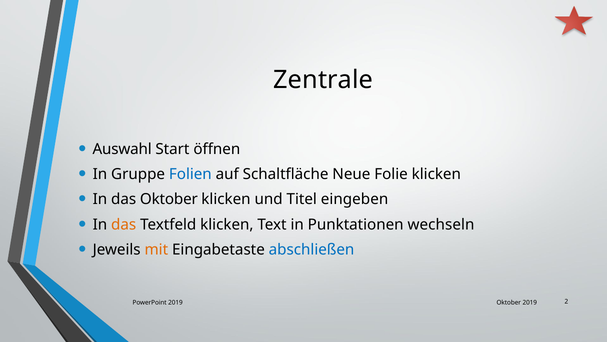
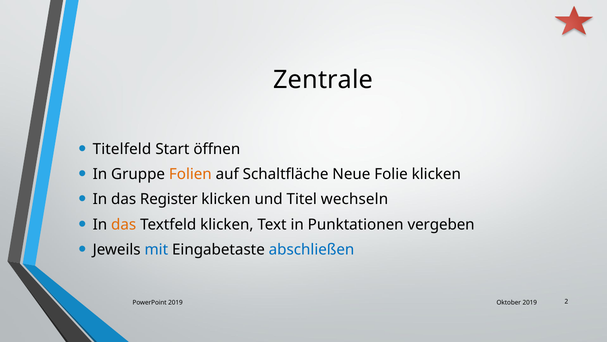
Auswahl: Auswahl -> Titelfeld
Folien colour: blue -> orange
das Oktober: Oktober -> Register
eingeben: eingeben -> wechseln
wechseln: wechseln -> vergeben
mit colour: orange -> blue
